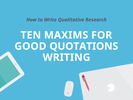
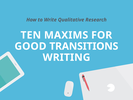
QUOTATIONS: QUOTATIONS -> TRANSITIONS
